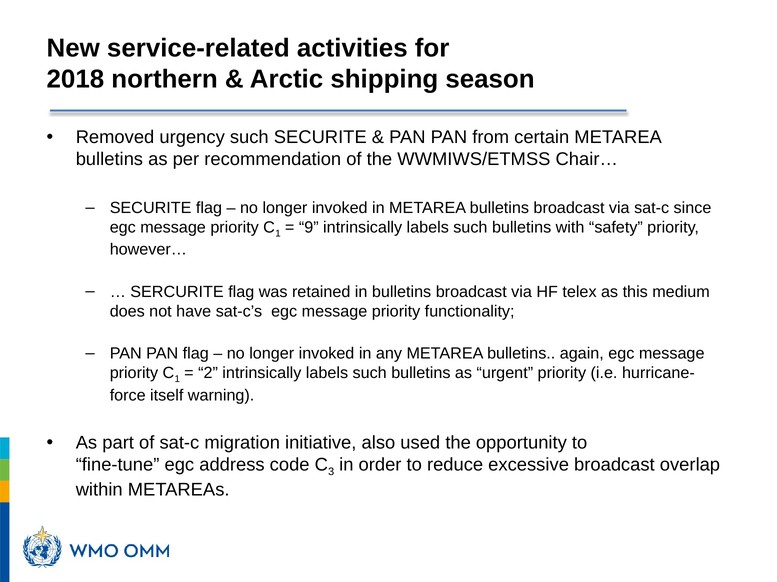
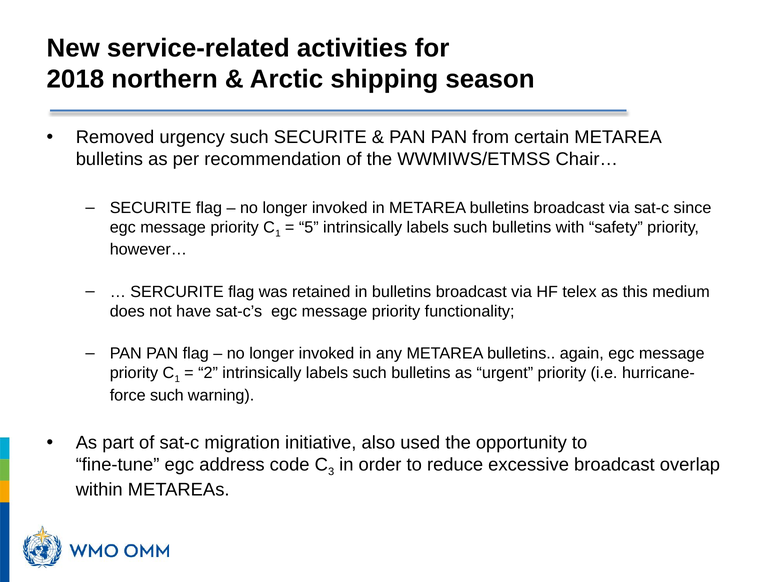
9: 9 -> 5
force itself: itself -> such
